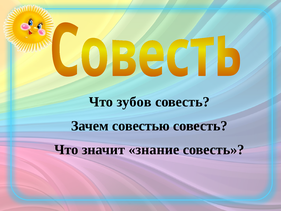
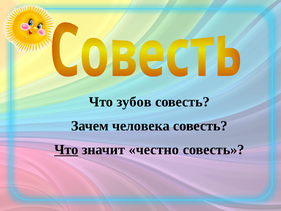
совестью: совестью -> человека
Что at (66, 150) underline: none -> present
знание: знание -> честно
